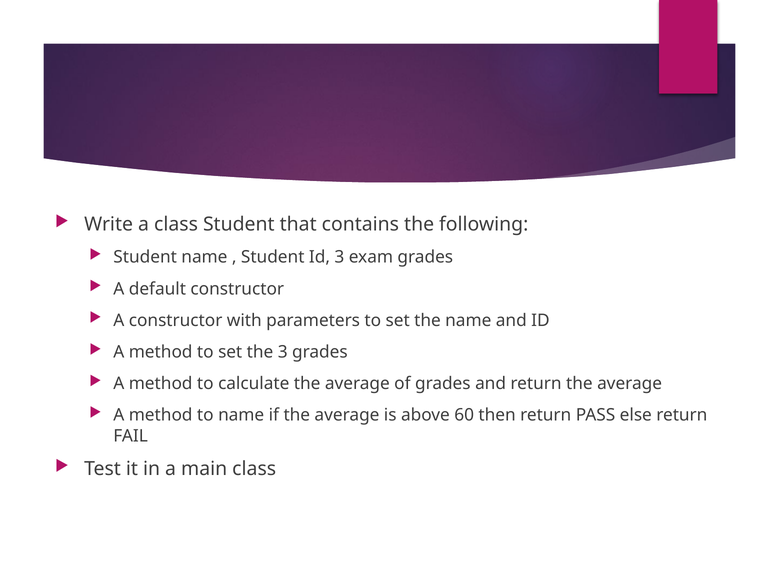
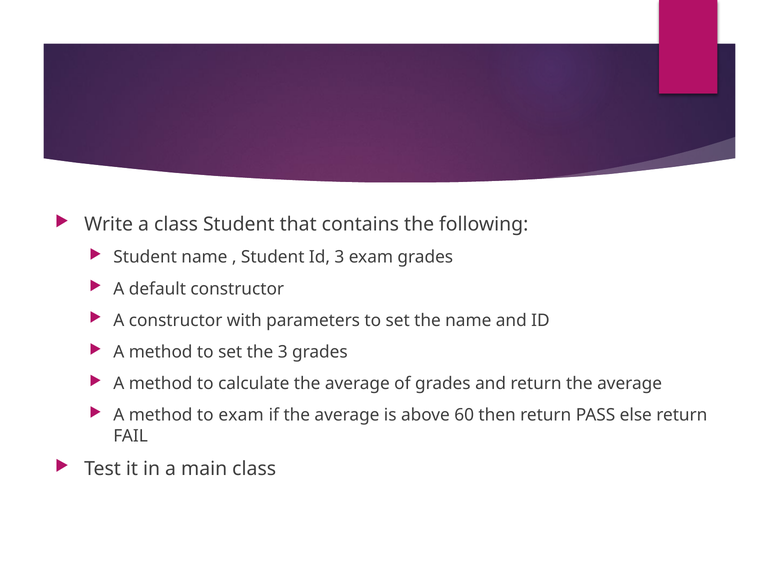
to name: name -> exam
